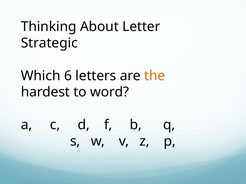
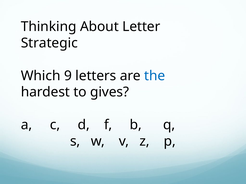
6: 6 -> 9
the colour: orange -> blue
word: word -> gives
